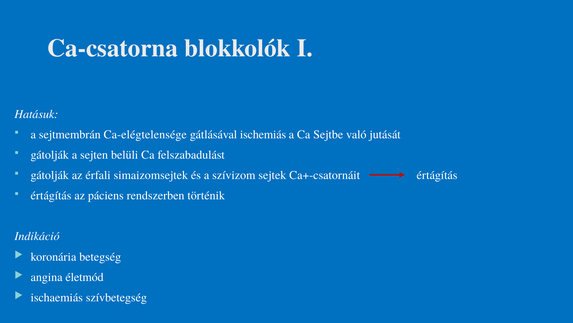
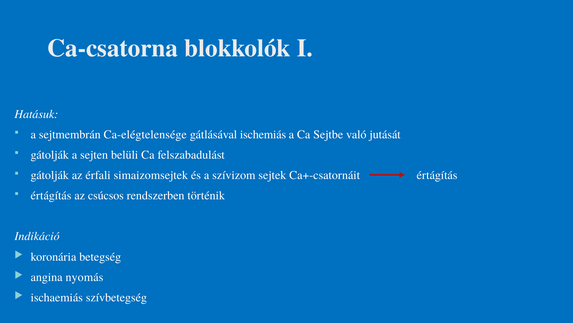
páciens: páciens -> csúcsos
életmód: életmód -> nyomás
